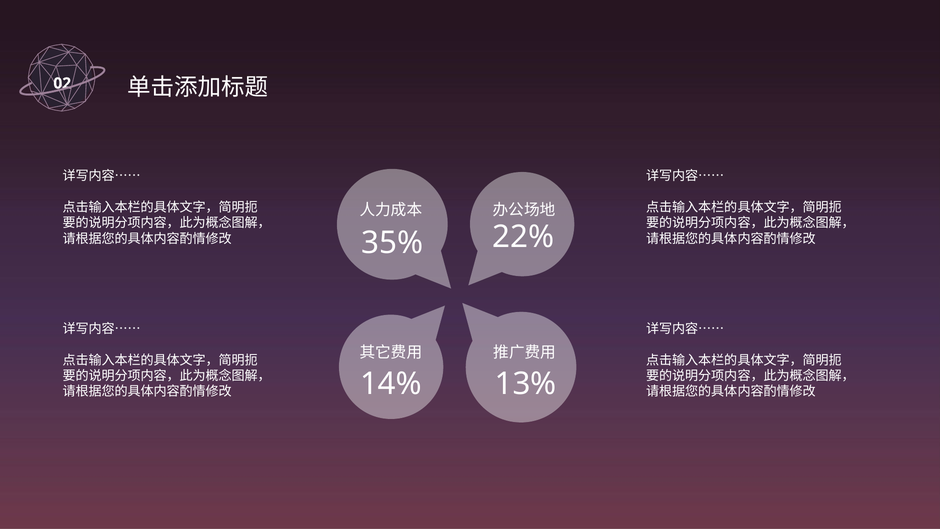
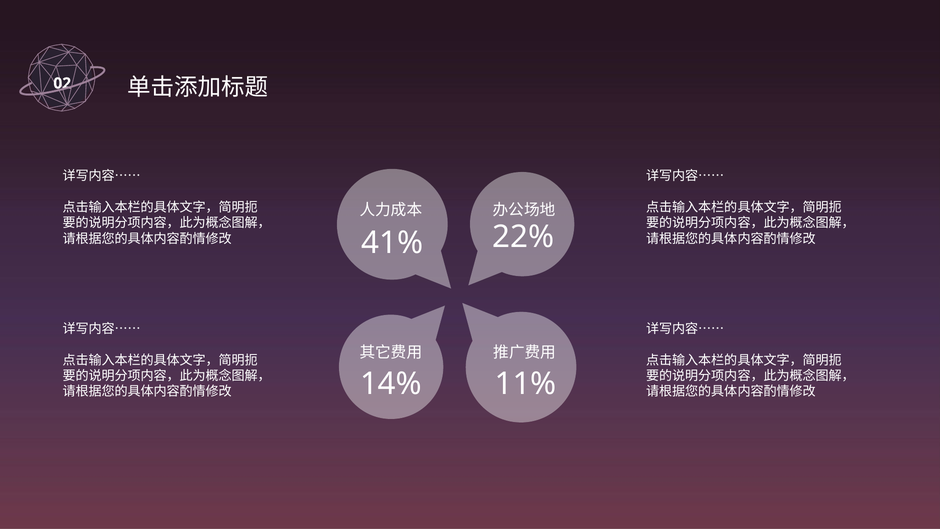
35%: 35% -> 41%
13%: 13% -> 11%
